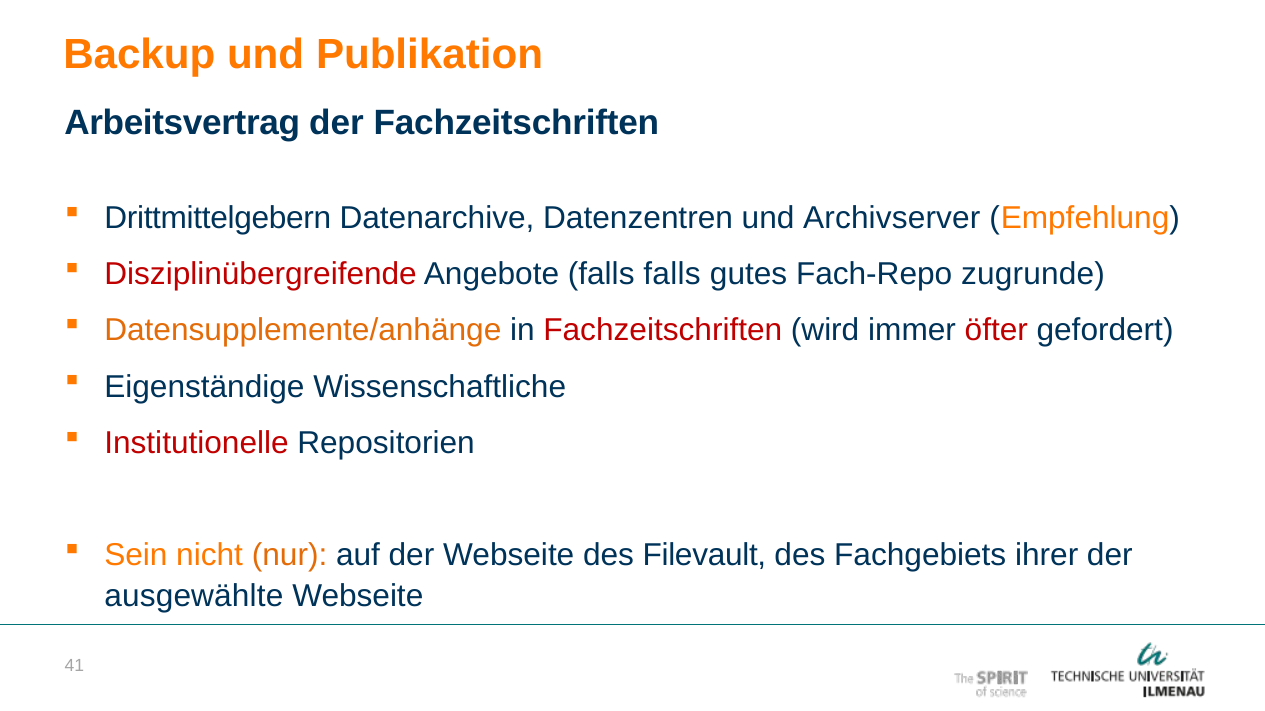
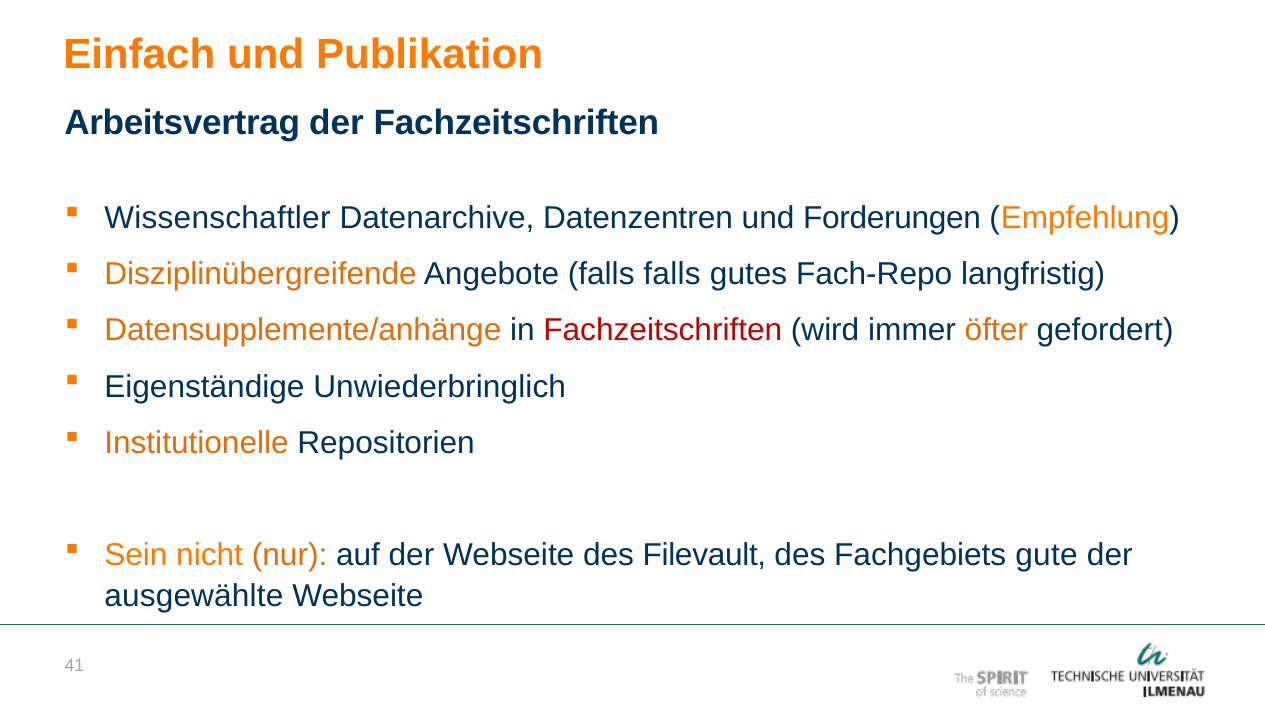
Backup: Backup -> Einfach
Drittmittelgebern: Drittmittelgebern -> Wissenschaftler
Archivserver: Archivserver -> Forderungen
Disziplinübergreifende colour: red -> orange
zugrunde: zugrunde -> langfristig
öfter colour: red -> orange
Wissenschaftliche: Wissenschaftliche -> Unwiederbringlich
Institutionelle colour: red -> orange
ihrer: ihrer -> gute
